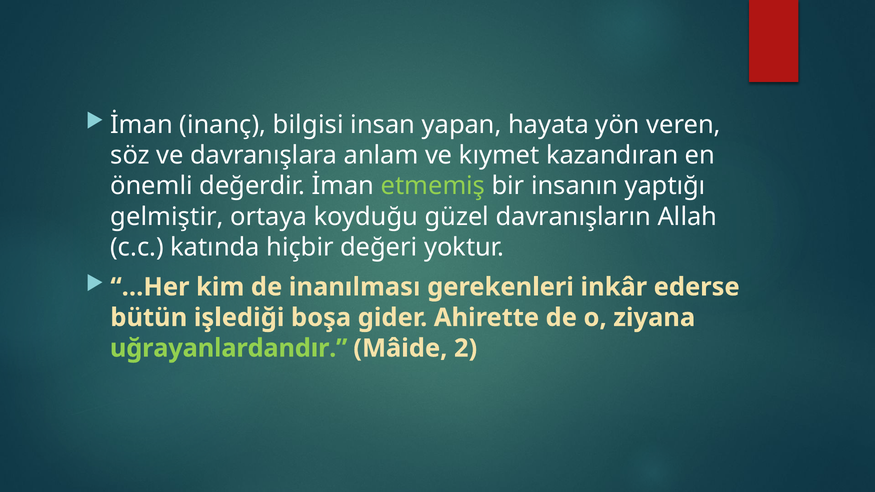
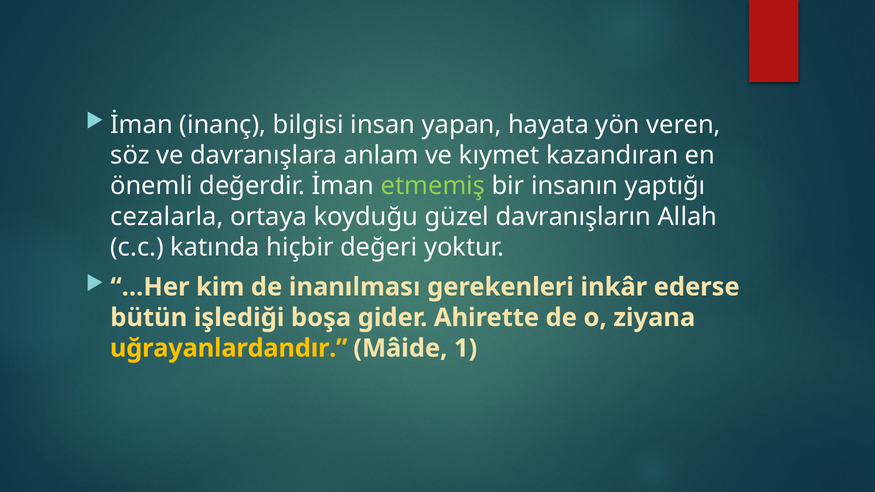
gelmiştir: gelmiştir -> cezalarla
uğrayanlardandır colour: light green -> yellow
2: 2 -> 1
